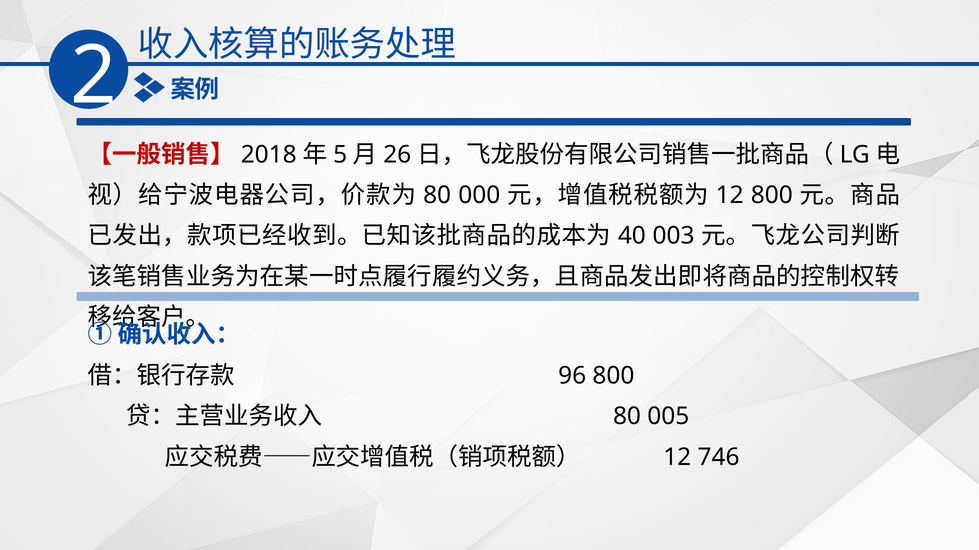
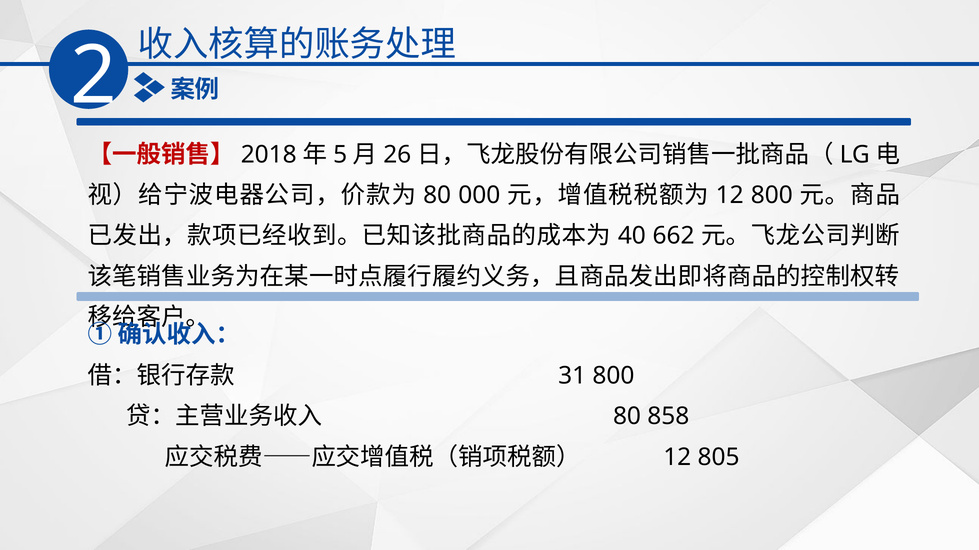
003: 003 -> 662
96: 96 -> 31
005: 005 -> 858
746: 746 -> 805
